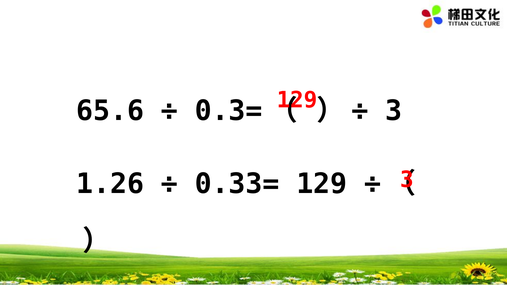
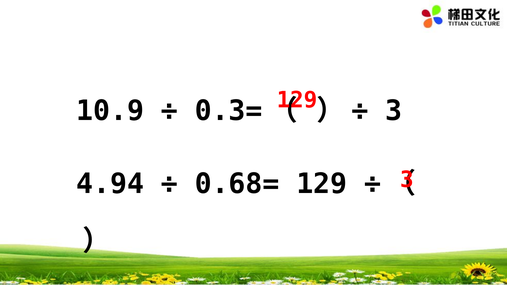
65.6: 65.6 -> 10.9
1.26: 1.26 -> 4.94
0.33=: 0.33= -> 0.68=
